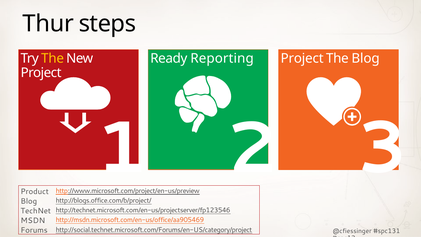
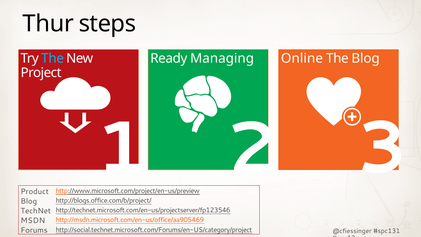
The at (53, 58) colour: yellow -> light blue
Reporting: Reporting -> Managing
Project at (302, 58): Project -> Online
